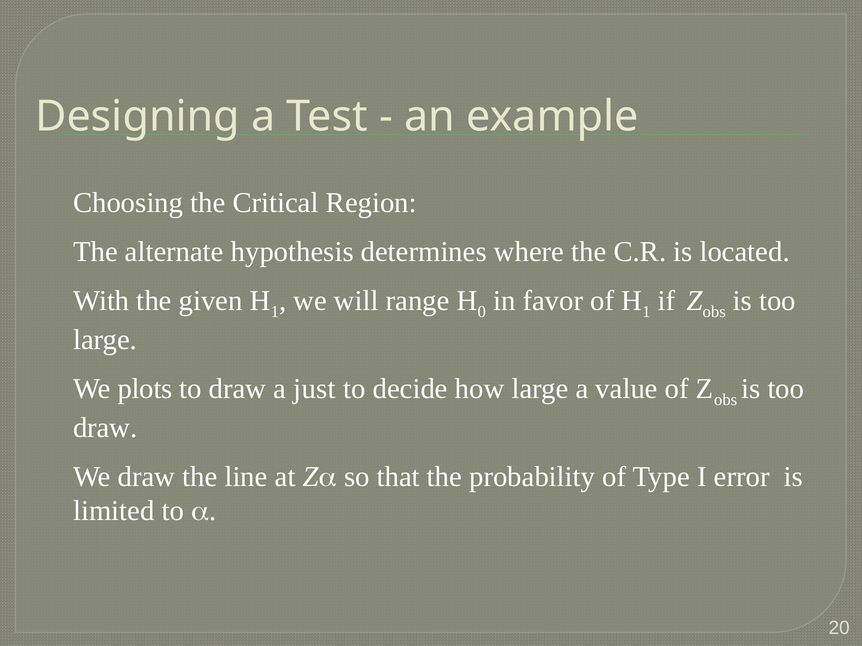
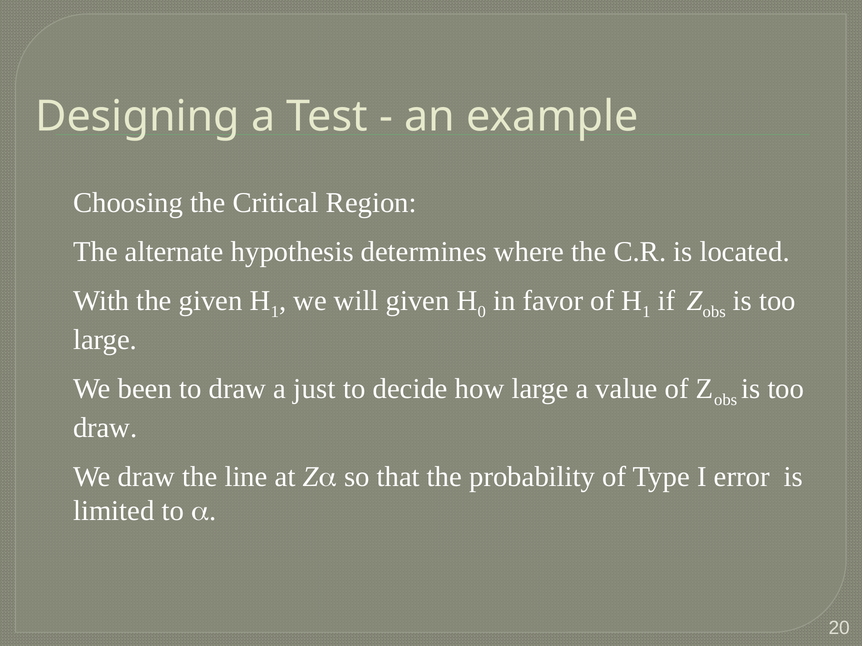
will range: range -> given
plots: plots -> been
